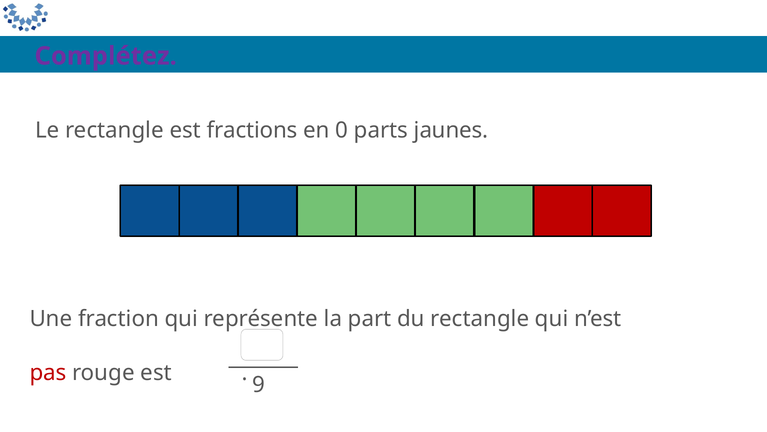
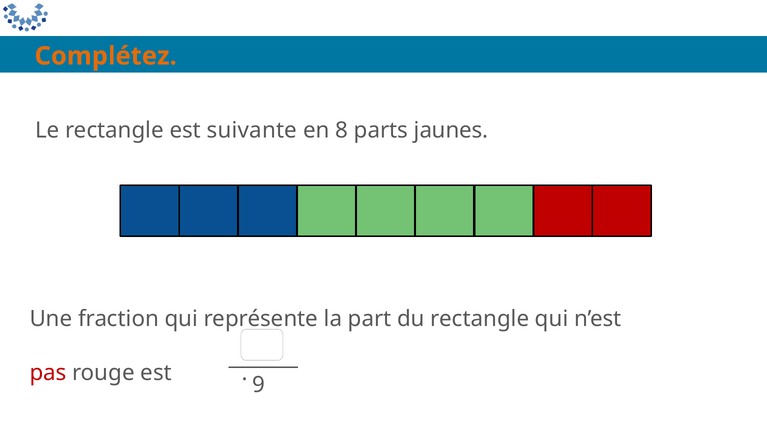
Complétez colour: purple -> orange
fractions: fractions -> suivante
0: 0 -> 8
